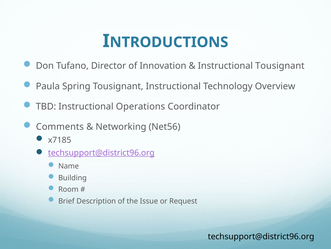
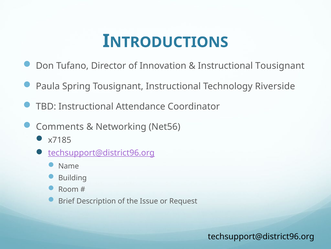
Overview: Overview -> Riverside
Operations: Operations -> Attendance
